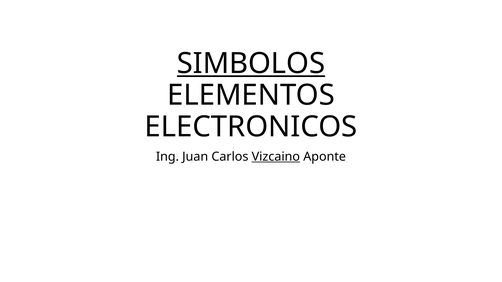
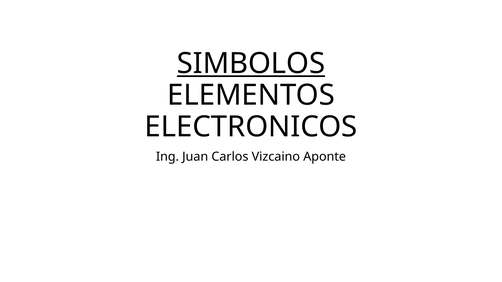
Vizcaino underline: present -> none
